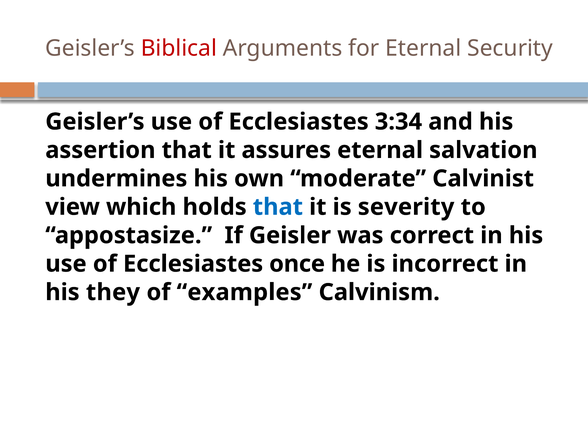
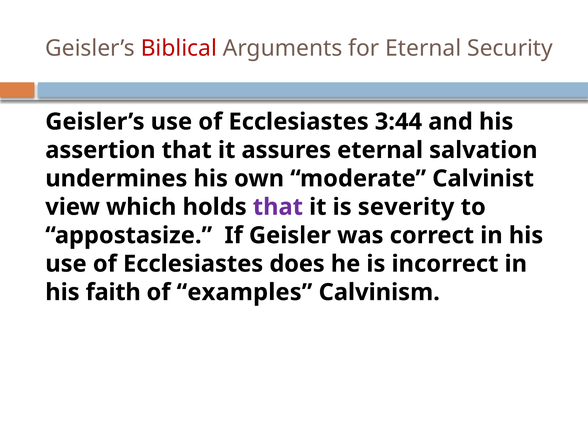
3:34: 3:34 -> 3:44
that at (278, 207) colour: blue -> purple
once: once -> does
they: they -> faith
